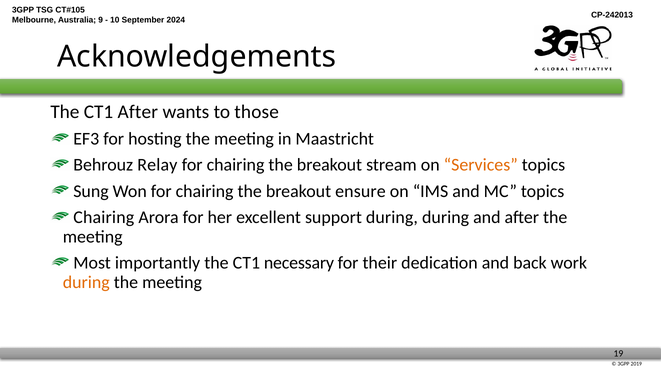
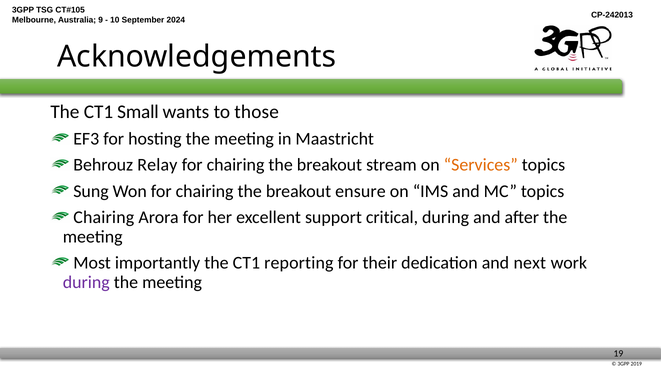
CT1 After: After -> Small
support during: during -> critical
necessary: necessary -> reporting
back: back -> next
during at (86, 282) colour: orange -> purple
